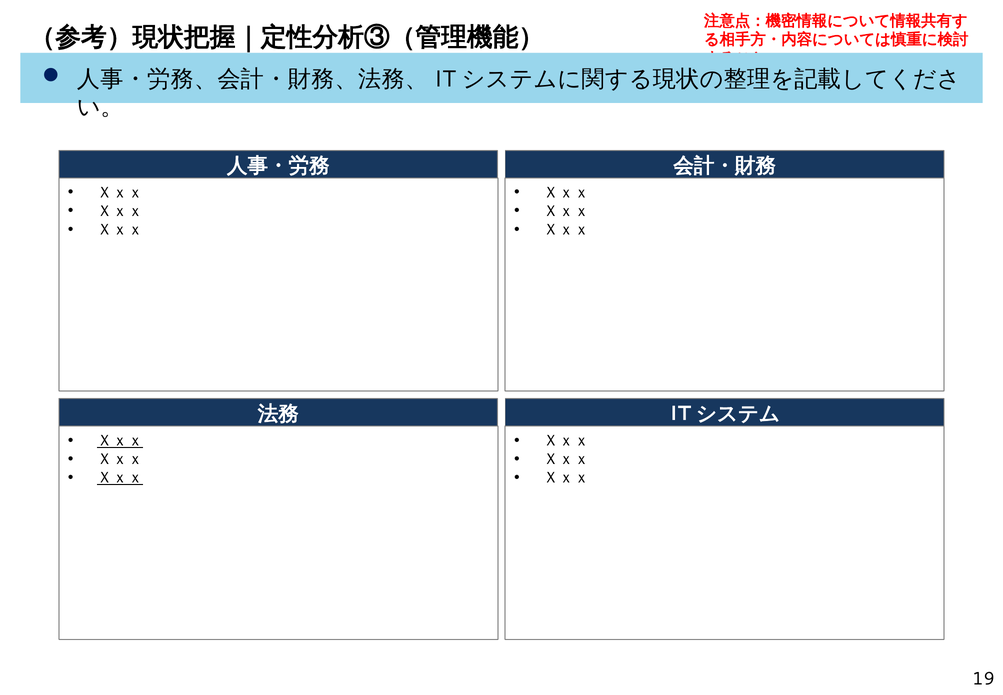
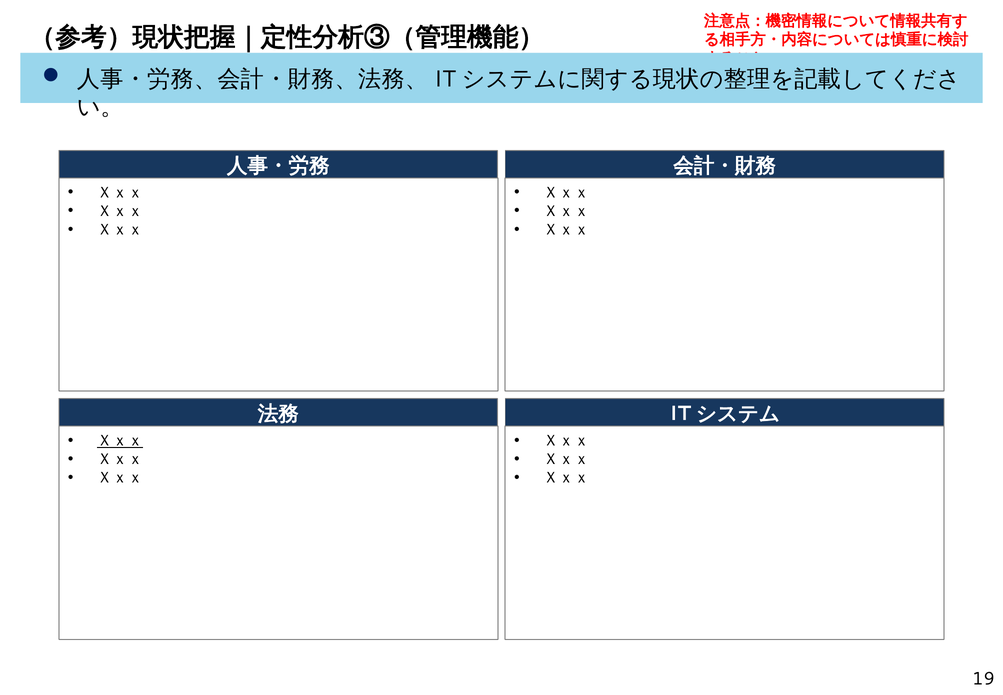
Ｘｘｘ at (120, 477) underline: present -> none
